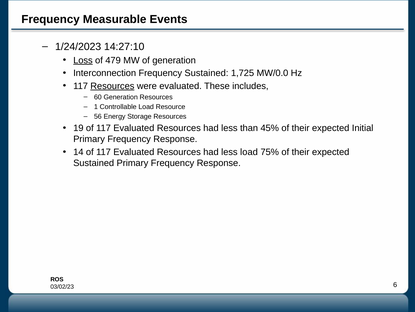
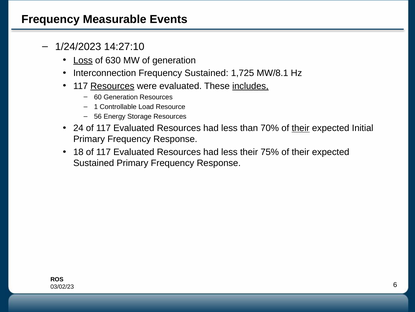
479: 479 -> 630
MW/0.0: MW/0.0 -> MW/8.1
includes underline: none -> present
19: 19 -> 24
45%: 45% -> 70%
their at (301, 128) underline: none -> present
14: 14 -> 18
less load: load -> their
